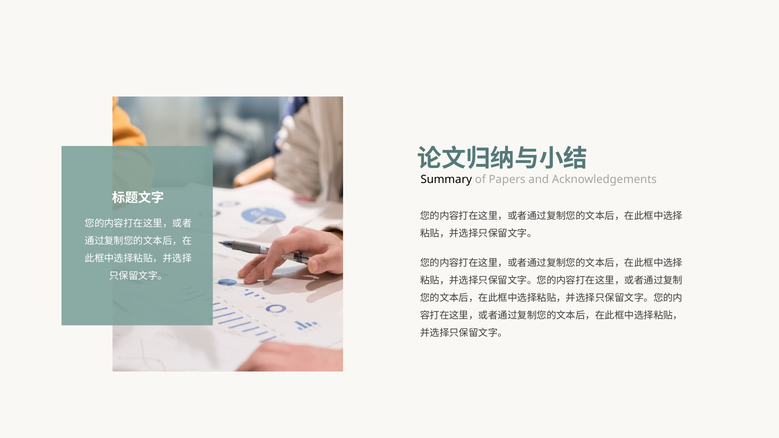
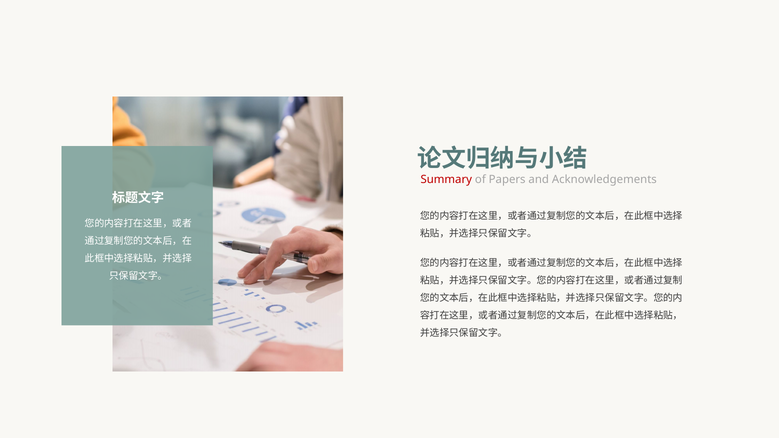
Summary colour: black -> red
